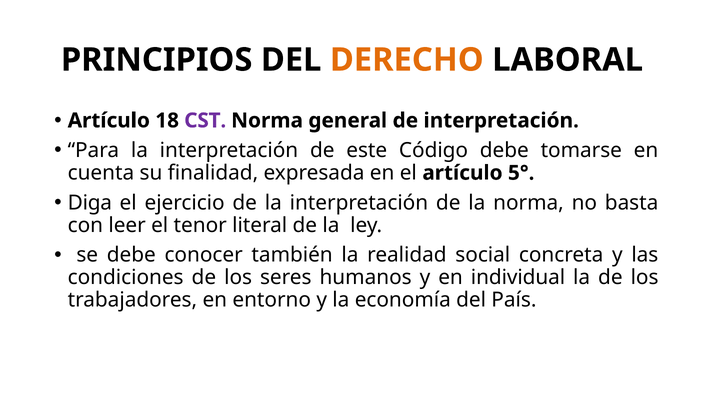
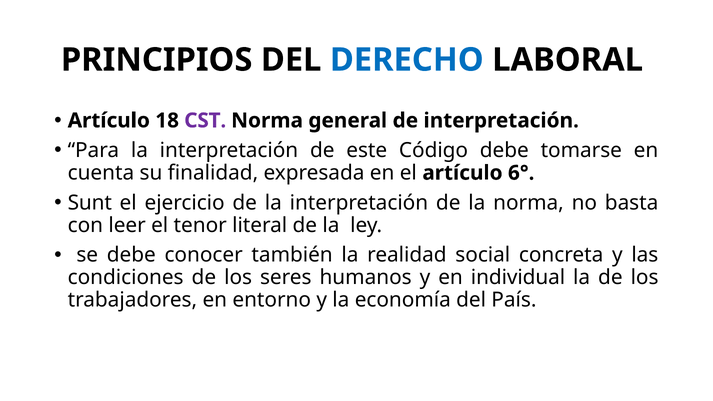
DERECHO colour: orange -> blue
5°: 5° -> 6°
Diga: Diga -> Sunt
